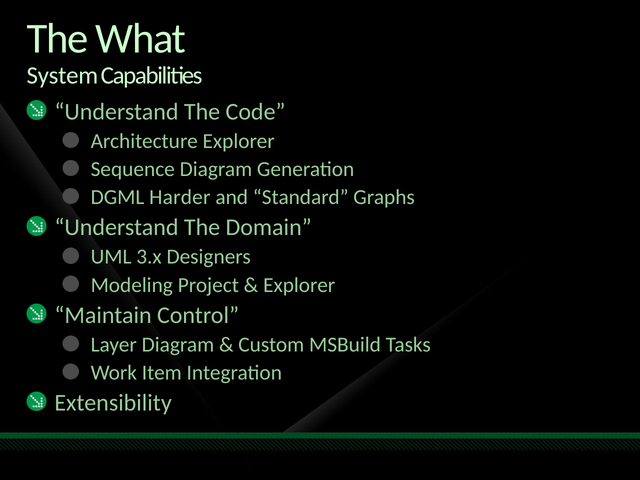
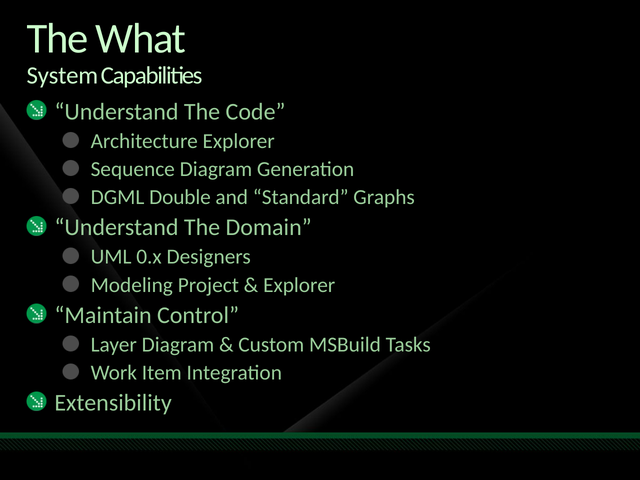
Harder: Harder -> Double
3.x: 3.x -> 0.x
